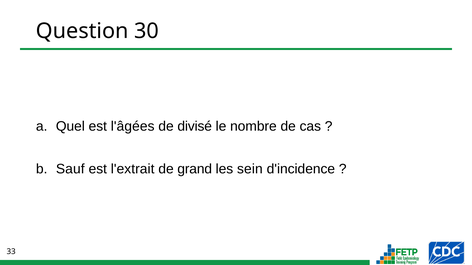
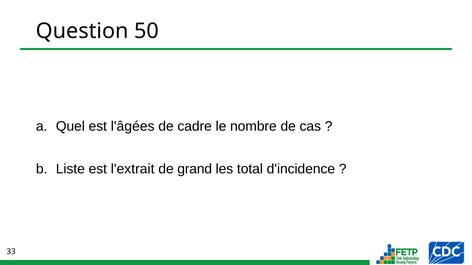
30: 30 -> 50
divisé: divisé -> cadre
Sauf: Sauf -> Liste
sein: sein -> total
